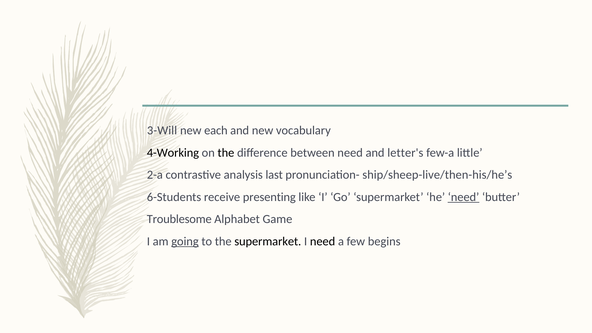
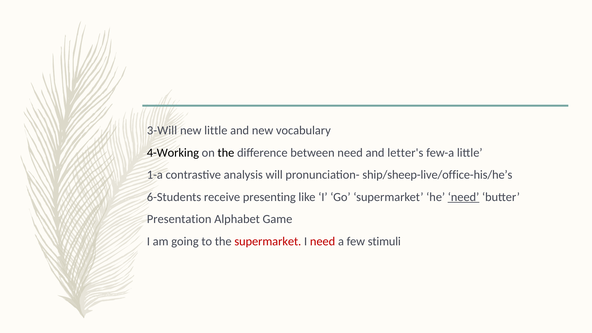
new each: each -> little
2-a: 2-a -> 1-a
last: last -> will
ship/sheep-live/then-his/he’s: ship/sheep-live/then-his/he’s -> ship/sheep-live/office-his/he’s
Troublesome: Troublesome -> Presentation
going underline: present -> none
supermarket at (268, 241) colour: black -> red
need at (323, 241) colour: black -> red
begins: begins -> stimuli
